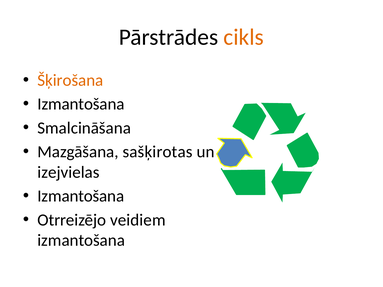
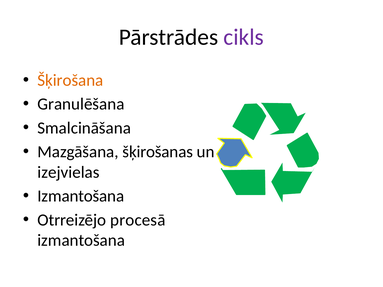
cikls colour: orange -> purple
Izmantošana at (81, 104): Izmantošana -> Granulēšana
sašķirotas: sašķirotas -> šķirošanas
veidiem: veidiem -> procesā
